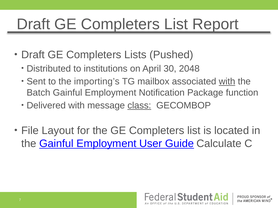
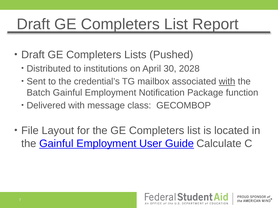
2048: 2048 -> 2028
importing’s: importing’s -> credential’s
class underline: present -> none
